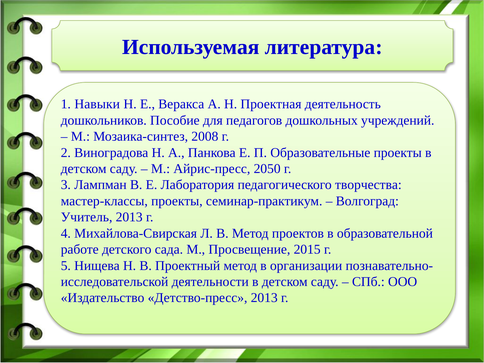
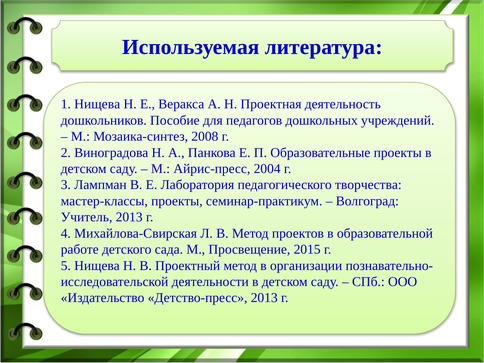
1 Навыки: Навыки -> Нищева
2050: 2050 -> 2004
